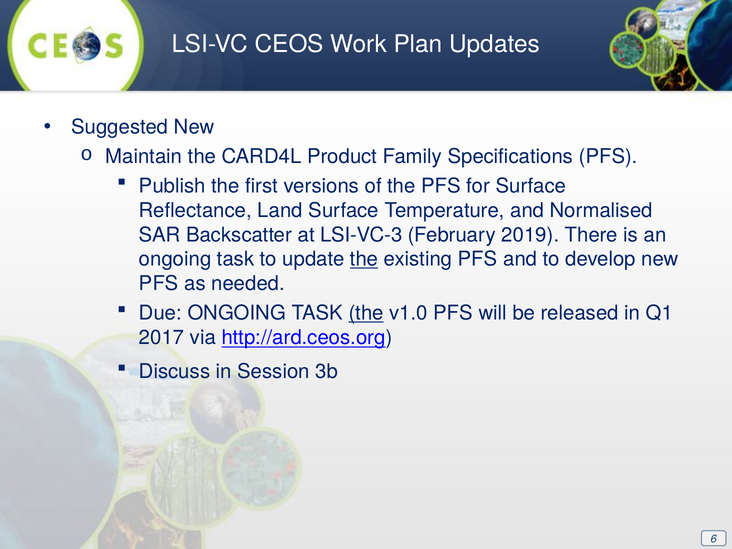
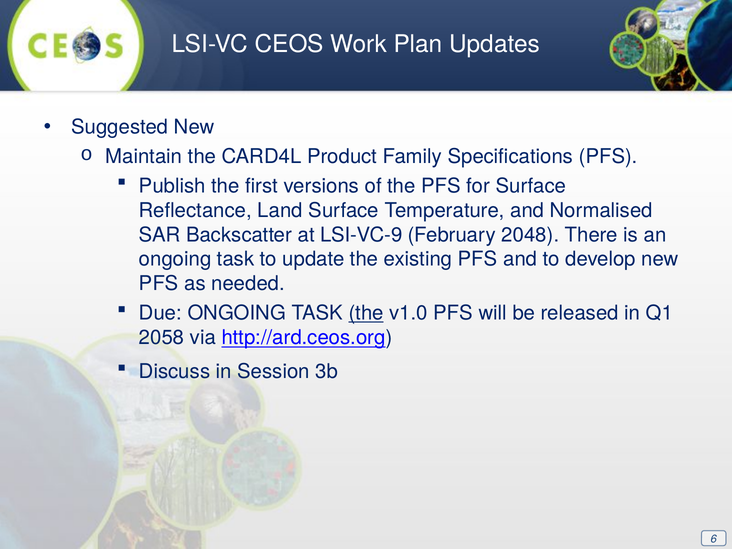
LSI-VC-3: LSI-VC-3 -> LSI-VC-9
2019: 2019 -> 2048
the at (364, 259) underline: present -> none
2017: 2017 -> 2058
